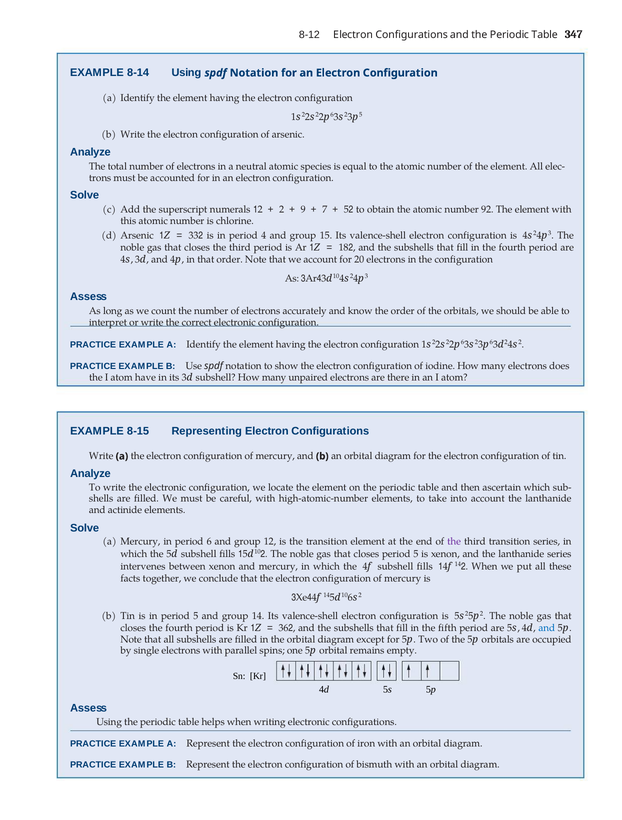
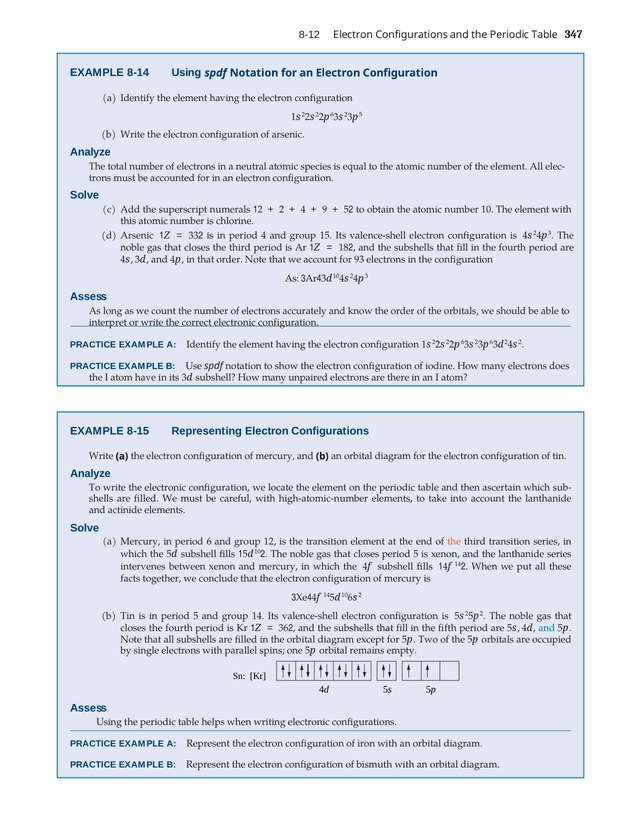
9 at (303, 209): 9 -> 4
7: 7 -> 9
92: 92 -> 10
20: 20 -> 93
the at (454, 541) colour: purple -> orange
